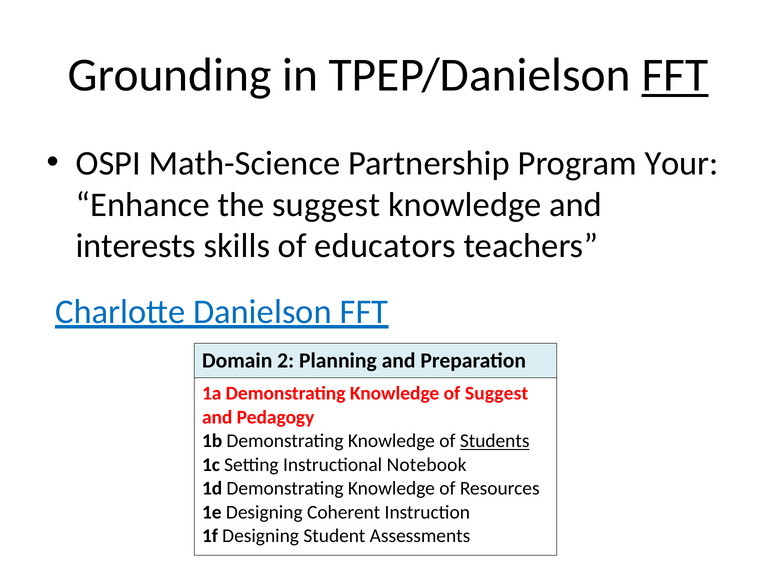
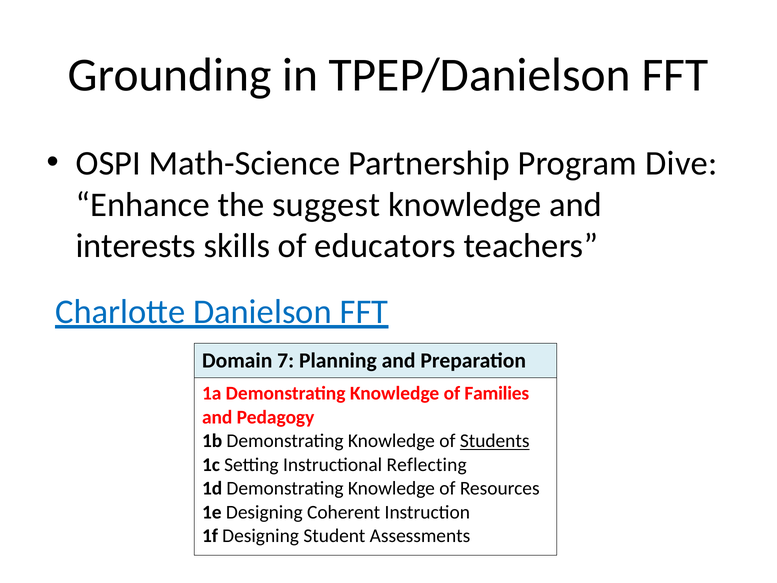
FFT at (675, 75) underline: present -> none
Your: Your -> Dive
2: 2 -> 7
of Suggest: Suggest -> Families
Notebook: Notebook -> Reflecting
